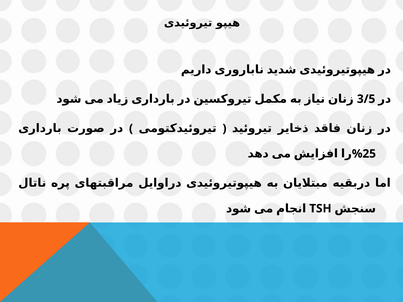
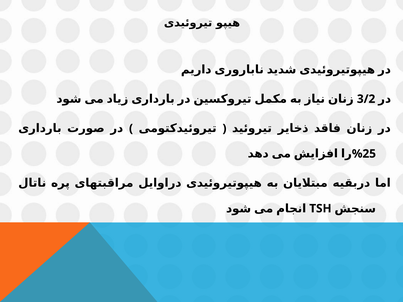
3/5: 3/5 -> 3/2
